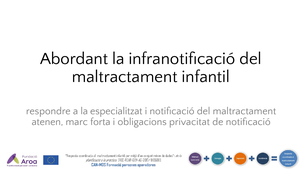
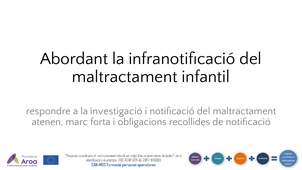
especialitzat: especialitzat -> investigació
privacitat: privacitat -> recollides
